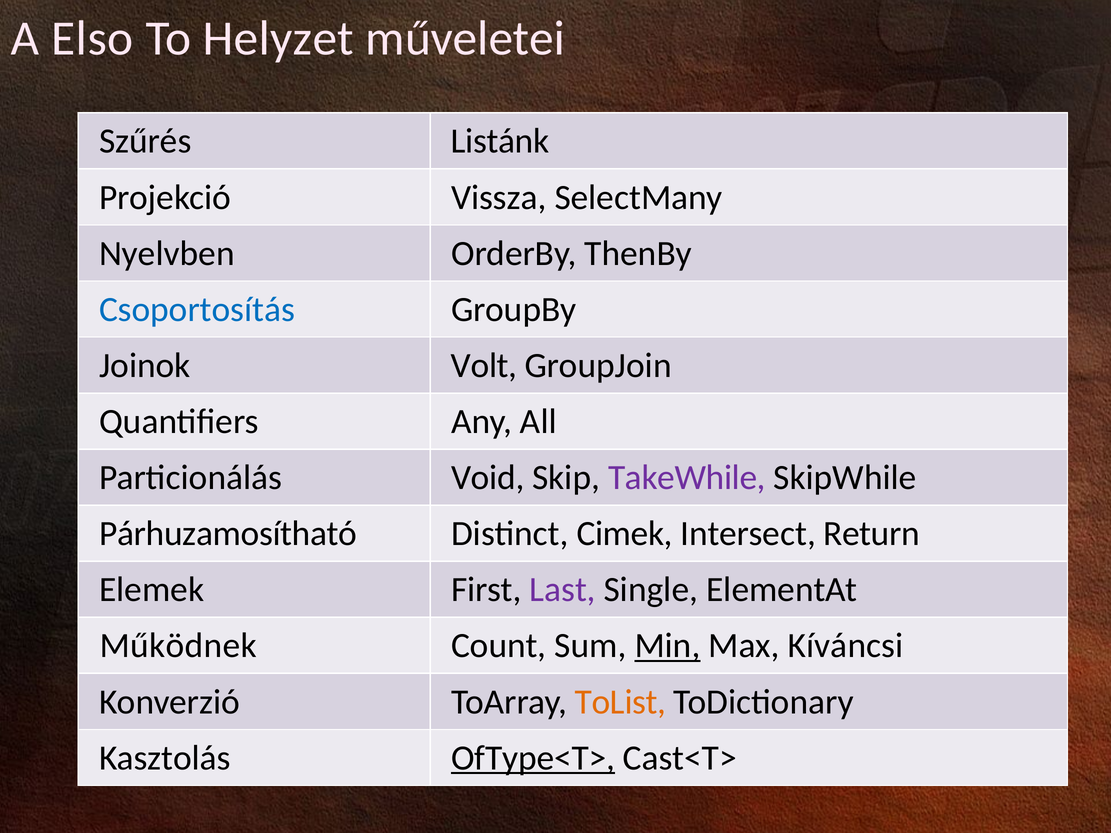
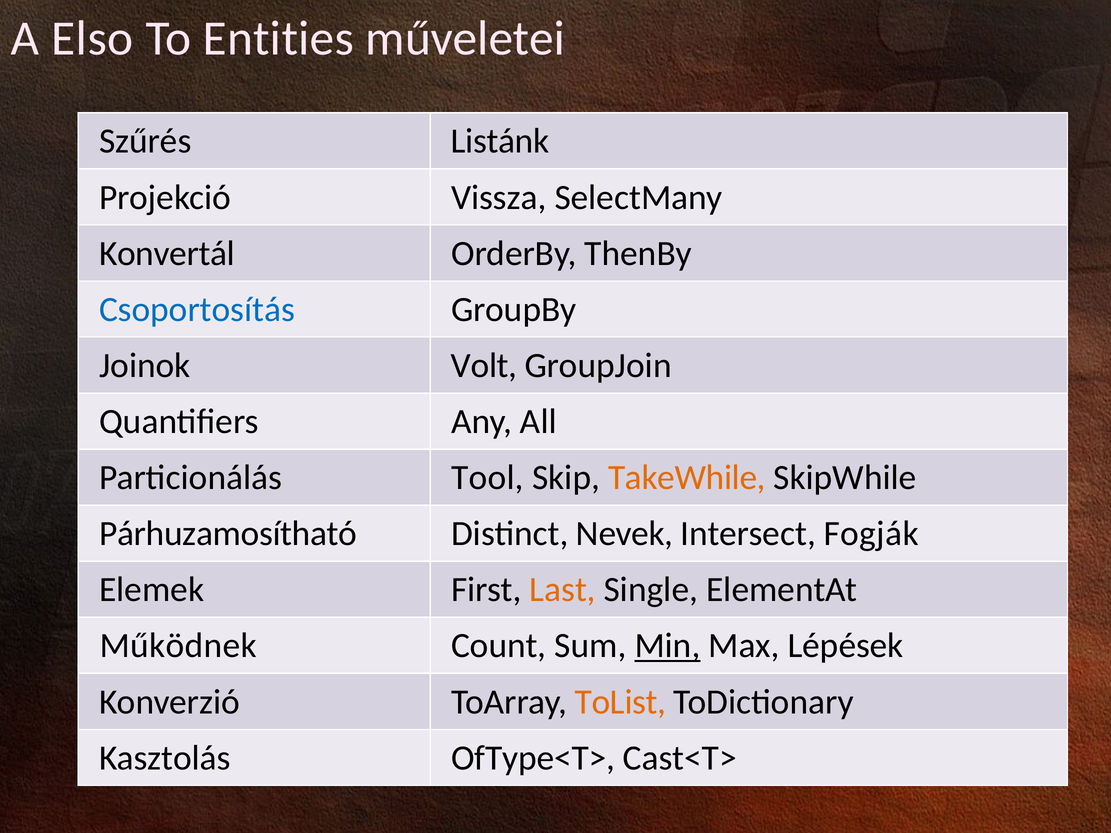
Helyzet: Helyzet -> Entities
Nyelvben: Nyelvben -> Konvertál
Void: Void -> Tool
TakeWhile colour: purple -> orange
Cimek: Cimek -> Nevek
Return: Return -> Fogják
Last colour: purple -> orange
Kíváncsi: Kíváncsi -> Lépések
OfType<T> underline: present -> none
